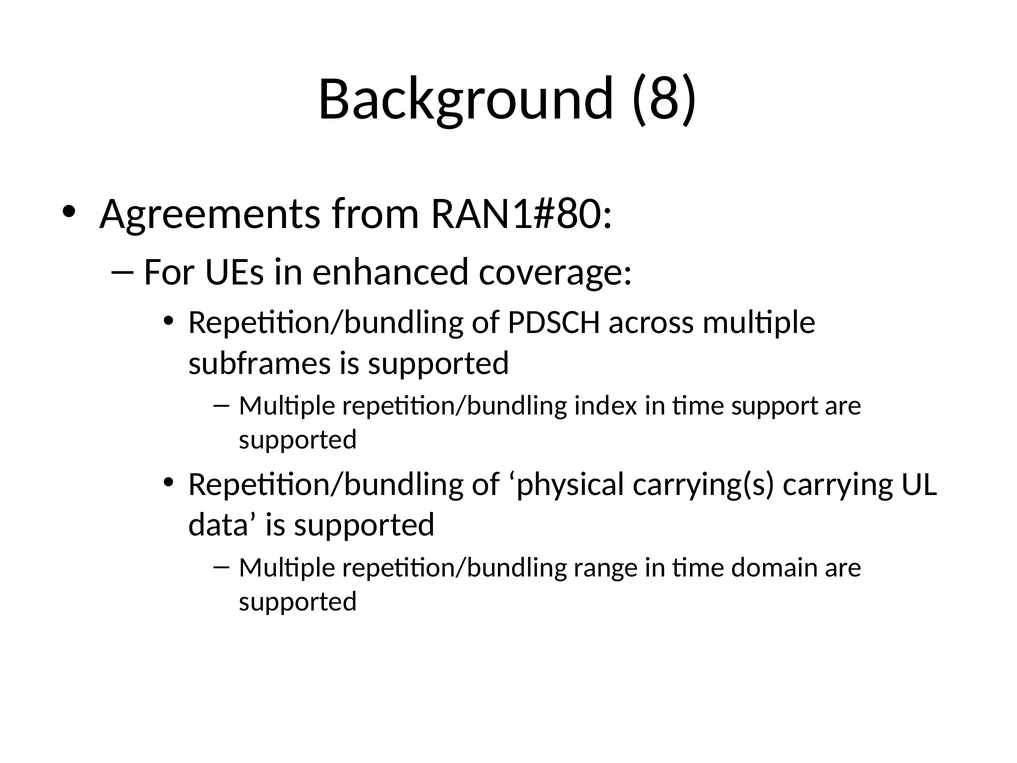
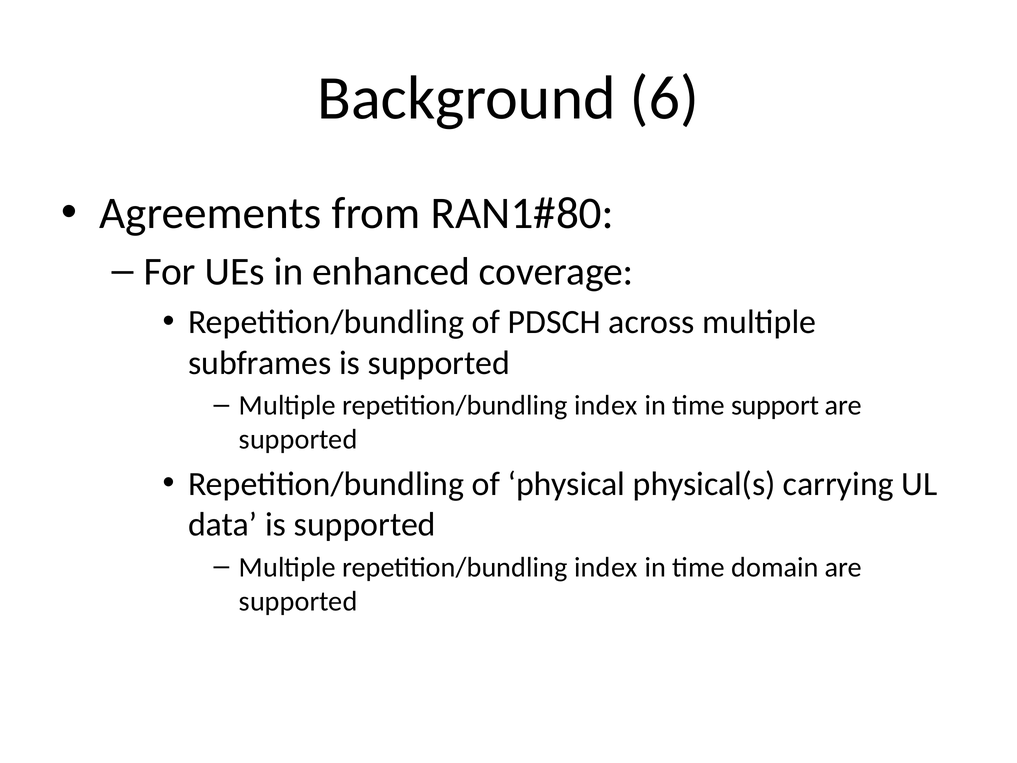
8: 8 -> 6
carrying(s: carrying(s -> physical(s
range at (606, 567): range -> index
